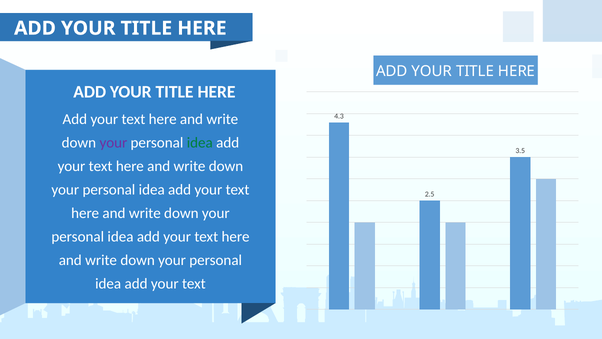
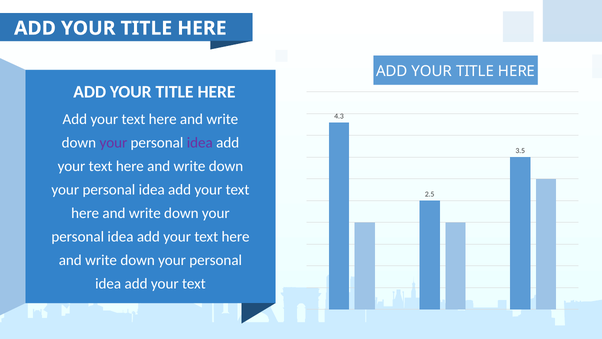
idea at (200, 143) colour: green -> purple
